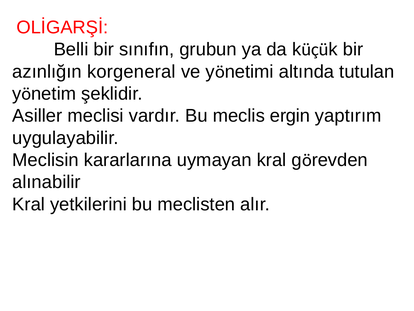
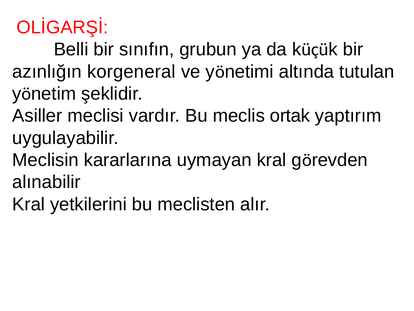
ergin: ergin -> ortak
